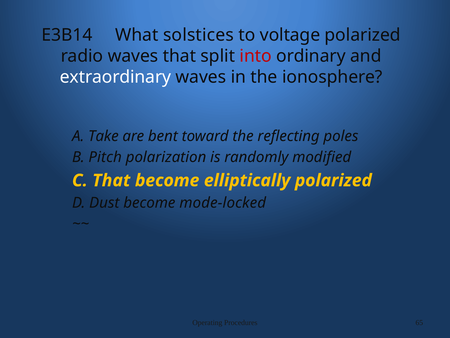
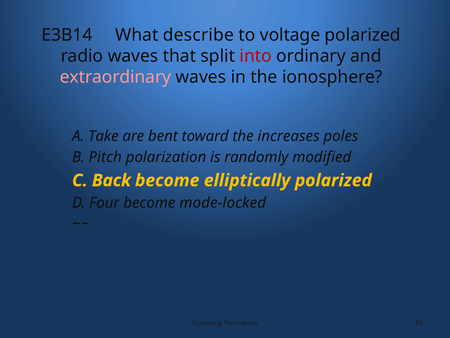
solstices: solstices -> describe
extraordinary colour: white -> pink
reflecting: reflecting -> increases
C That: That -> Back
Dust: Dust -> Four
